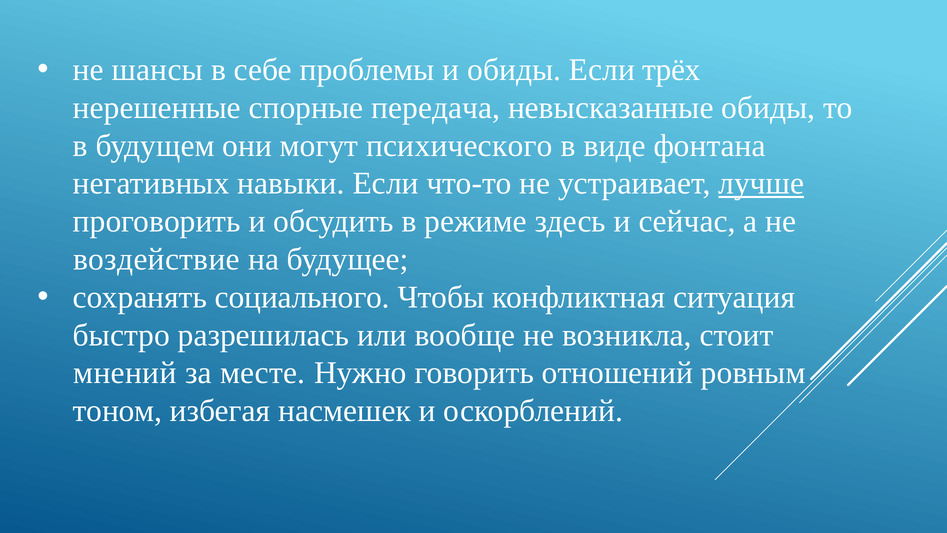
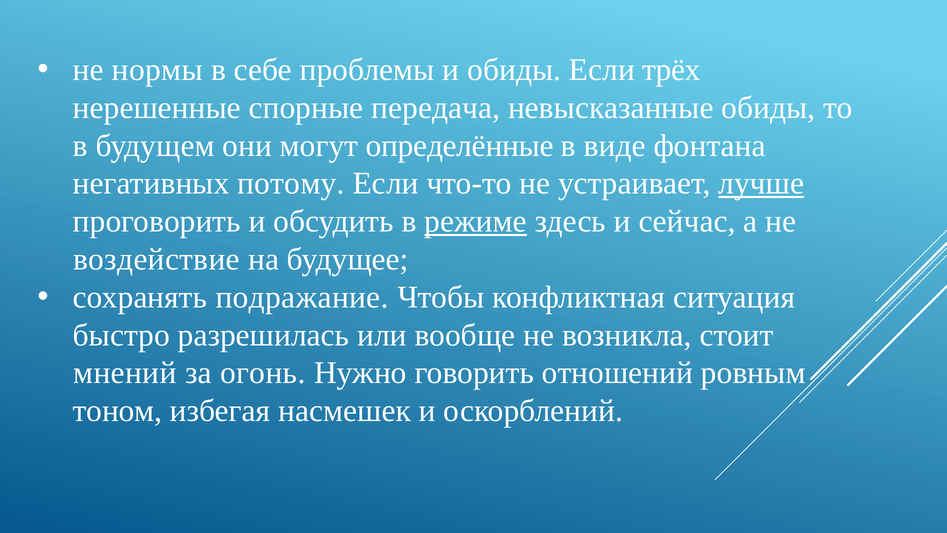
шансы: шансы -> нормы
психического: психического -> определённые
навыки: навыки -> потому
режиме underline: none -> present
социального: социального -> подражание
месте: месте -> огонь
